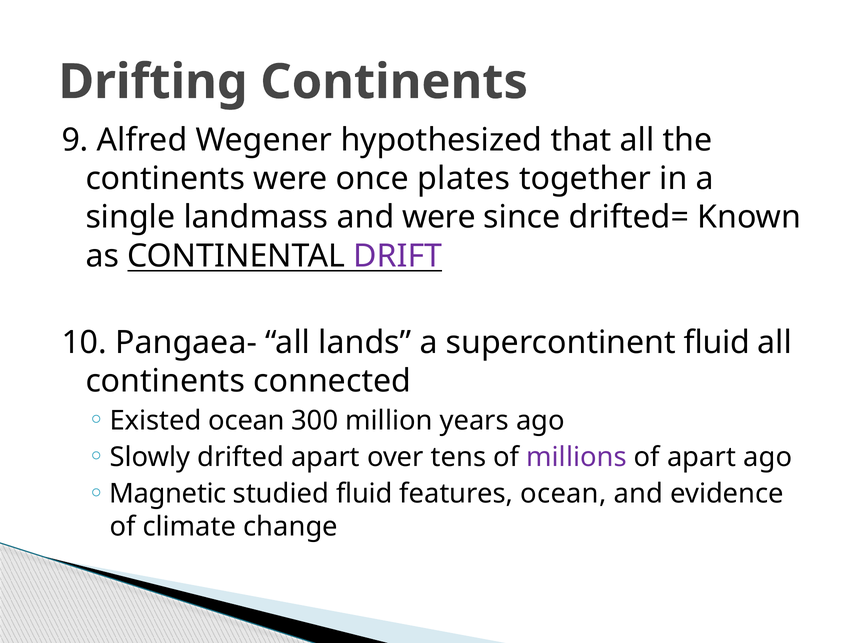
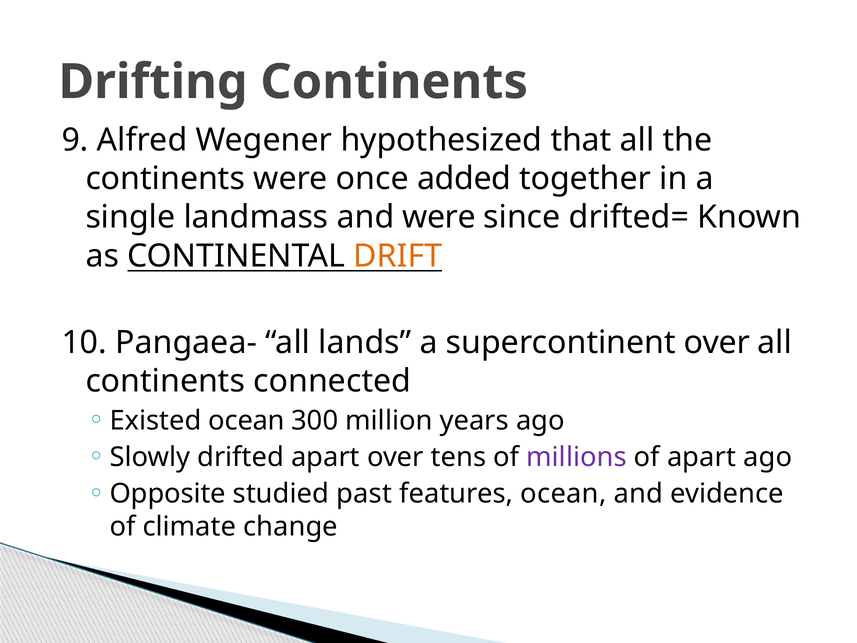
plates: plates -> added
DRIFT colour: purple -> orange
supercontinent fluid: fluid -> over
Magnetic: Magnetic -> Opposite
studied fluid: fluid -> past
